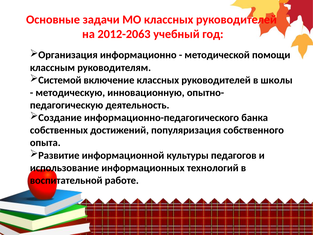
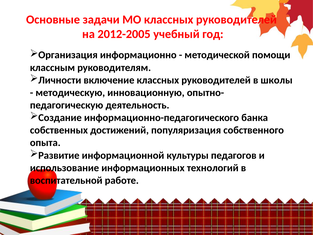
2012-2063: 2012-2063 -> 2012-2005
Системой: Системой -> Личности
